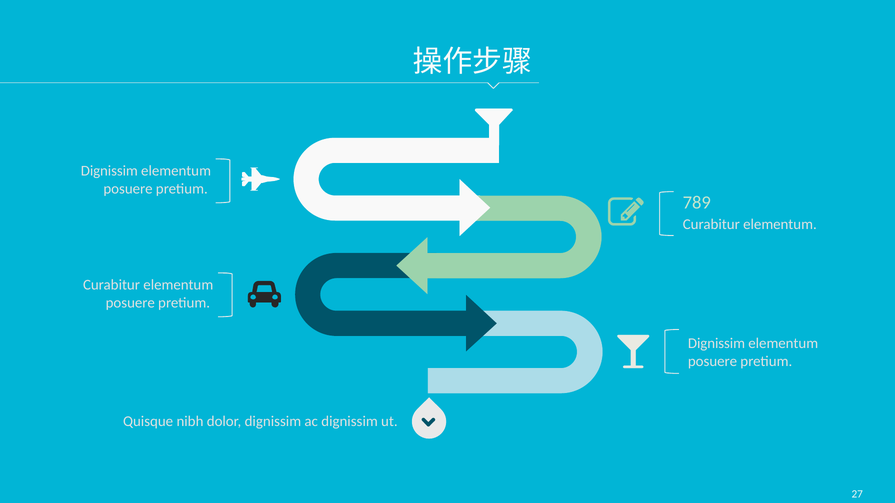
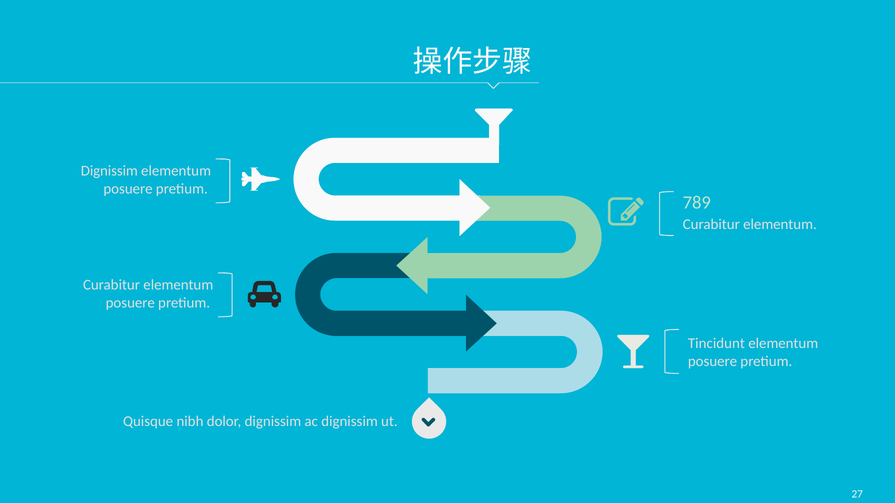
Dignissim at (716, 344): Dignissim -> Tincidunt
